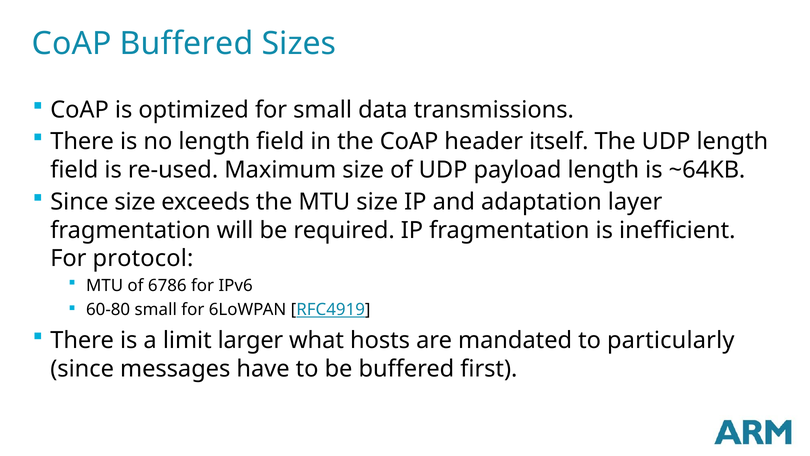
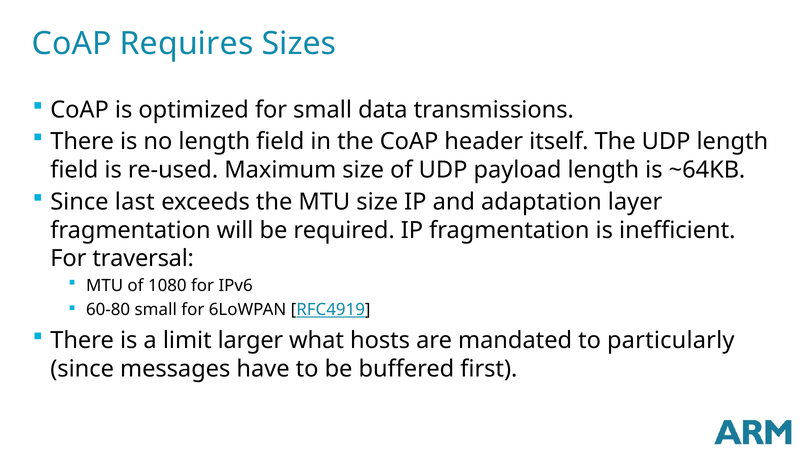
CoAP Buffered: Buffered -> Requires
Since size: size -> last
protocol: protocol -> traversal
6786: 6786 -> 1080
